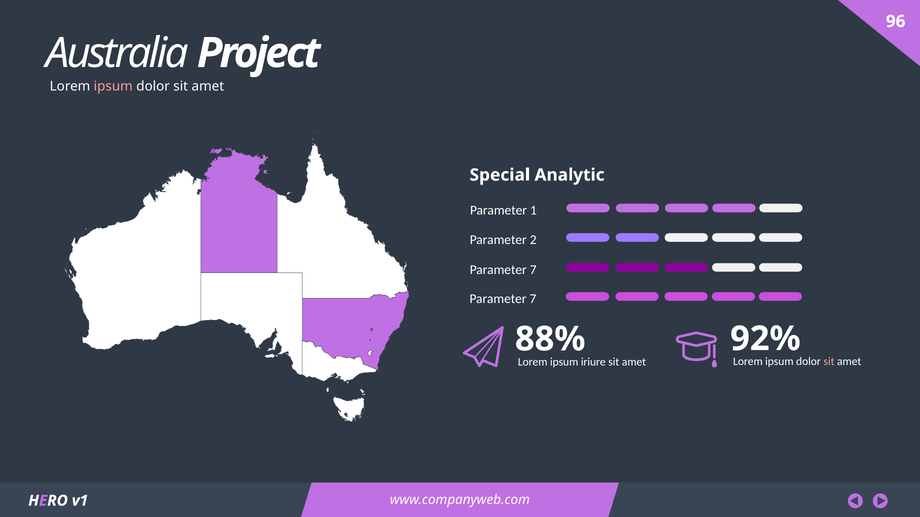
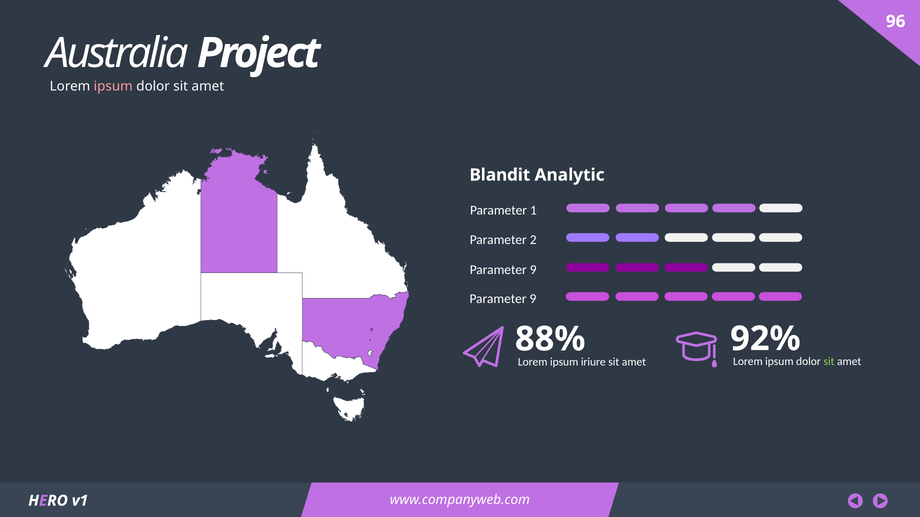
Special: Special -> Blandit
7 at (533, 270): 7 -> 9
7 at (533, 299): 7 -> 9
sit at (829, 362) colour: pink -> light green
